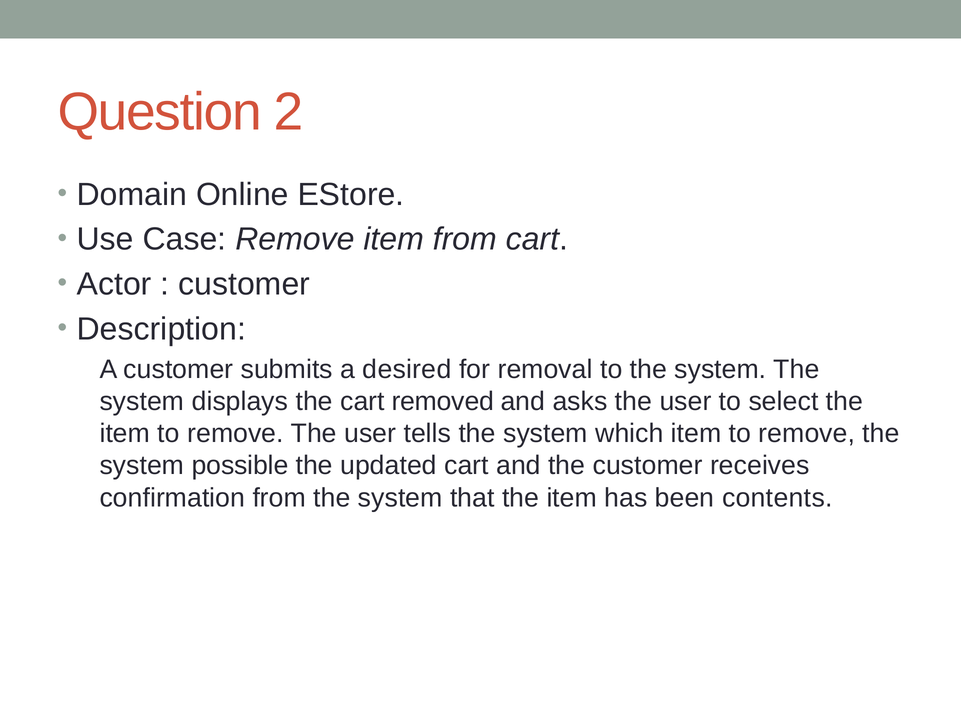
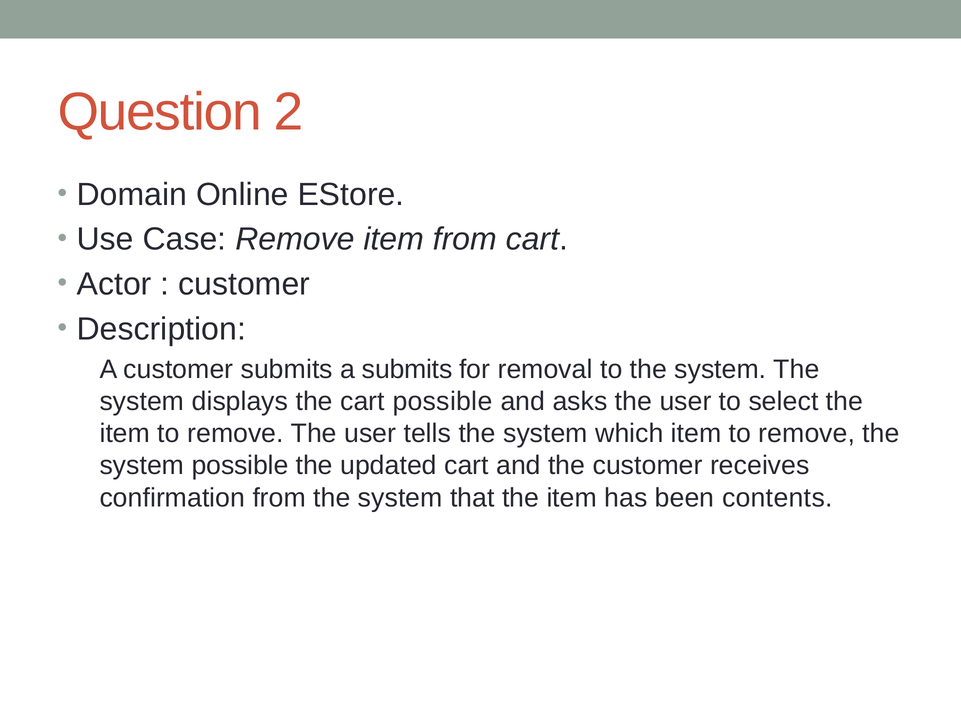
a desired: desired -> submits
cart removed: removed -> possible
